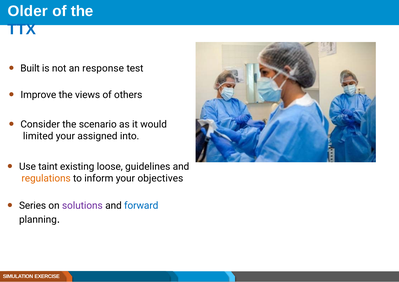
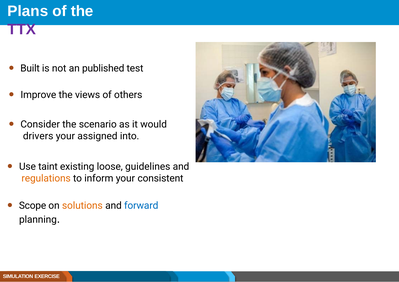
Older: Older -> Plans
TTX colour: blue -> purple
response: response -> published
limited: limited -> drivers
objectives: objectives -> consistent
Series: Series -> Scope
solutions colour: purple -> orange
